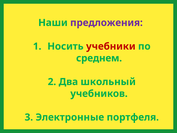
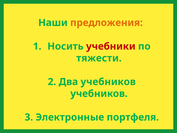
предложения colour: purple -> orange
среднем: среднем -> тяжести
Два школьный: школьный -> учебников
